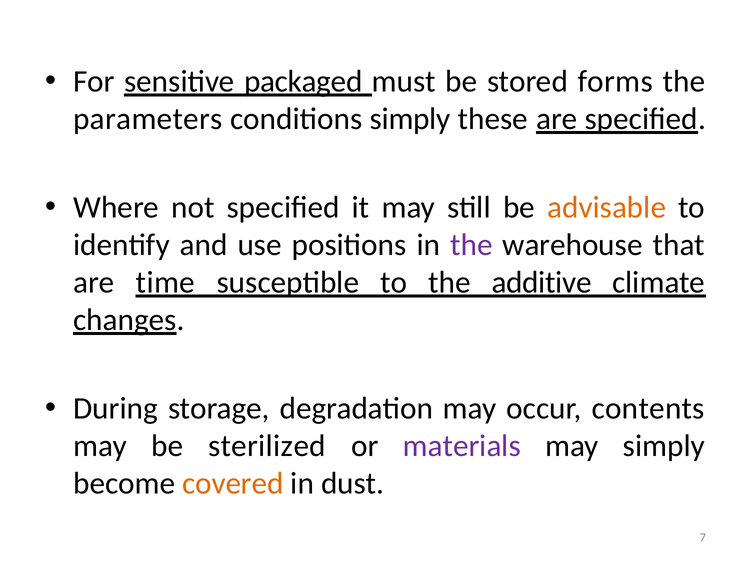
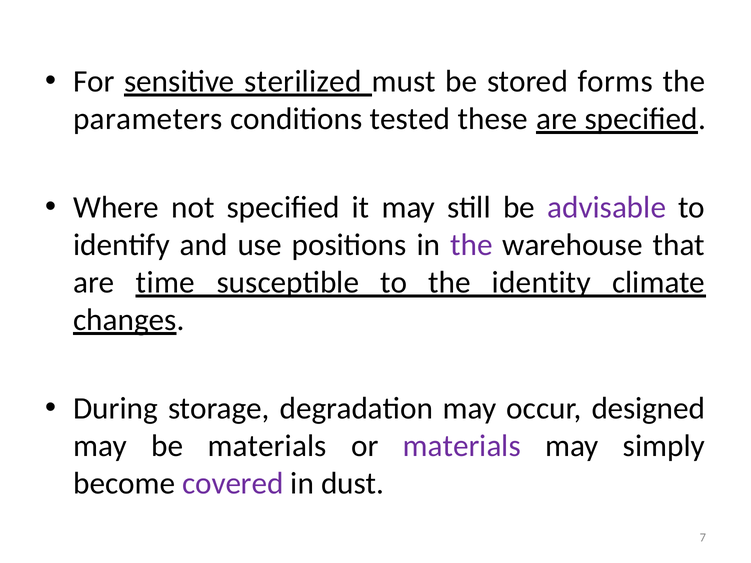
packaged: packaged -> sterilized
conditions simply: simply -> tested
advisable colour: orange -> purple
additive: additive -> identity
contents: contents -> designed
be sterilized: sterilized -> materials
covered colour: orange -> purple
